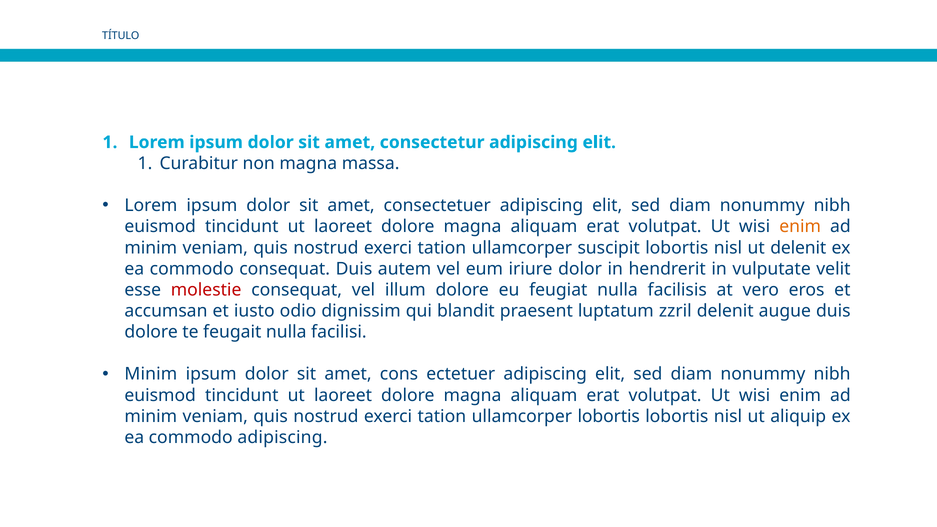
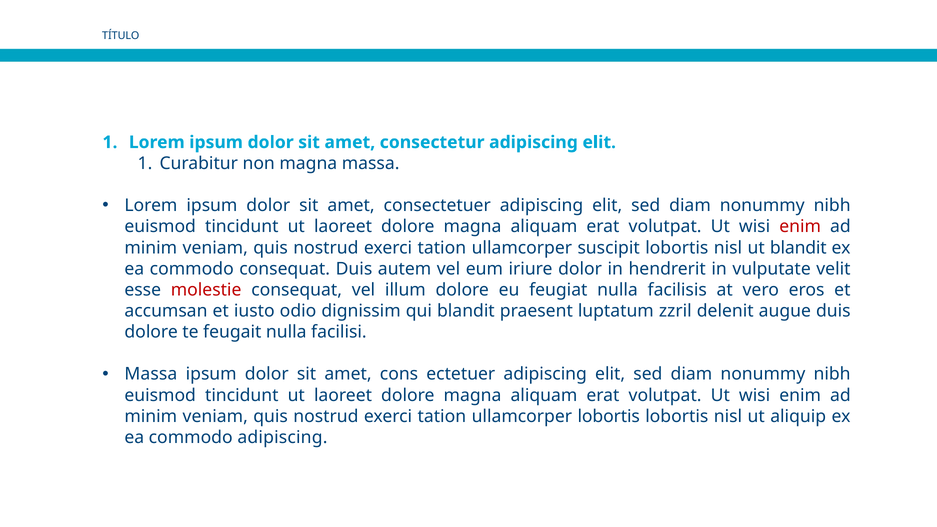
enim at (800, 227) colour: orange -> red
ut delenit: delenit -> blandit
Minim at (151, 374): Minim -> Massa
